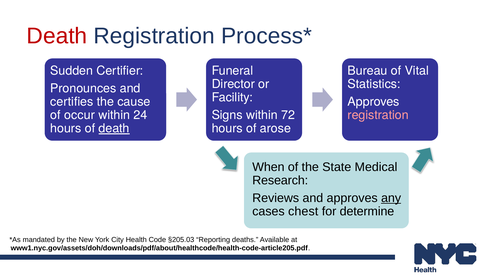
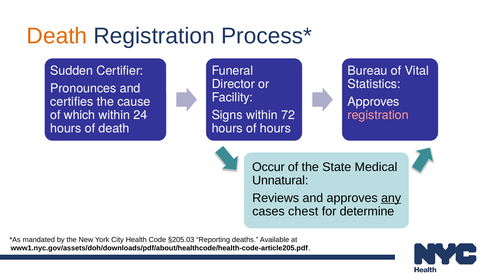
Death at (57, 36) colour: red -> orange
occur: occur -> which
death at (114, 129) underline: present -> none
of arose: arose -> hours
When: When -> Occur
Research: Research -> Unnatural
